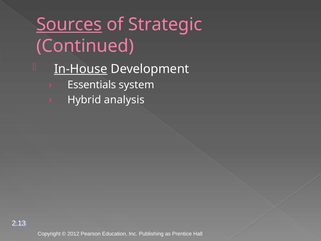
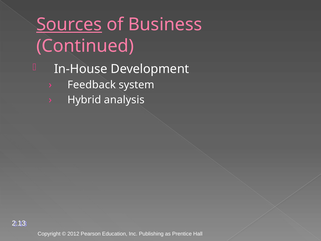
Strategic: Strategic -> Business
In-House underline: present -> none
Essentials: Essentials -> Feedback
